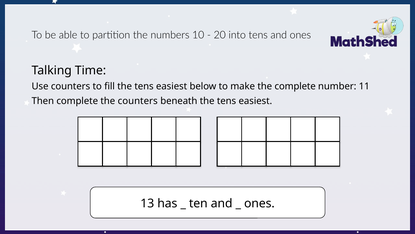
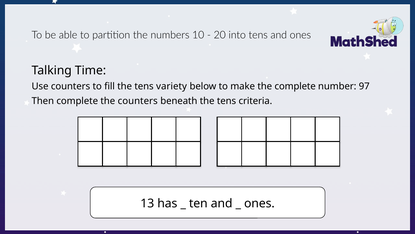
fill the tens easiest: easiest -> variety
11: 11 -> 97
beneath the tens easiest: easiest -> criteria
